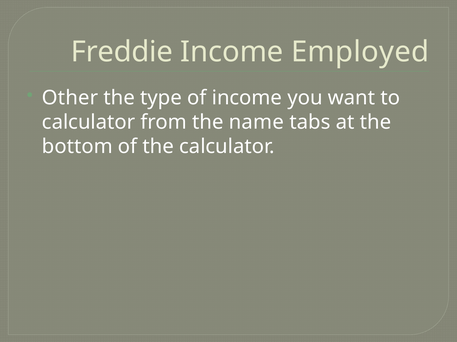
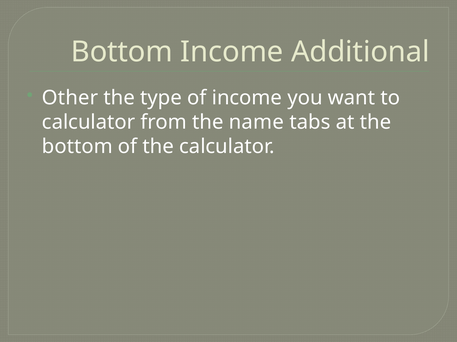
Freddie at (122, 52): Freddie -> Bottom
Employed: Employed -> Additional
